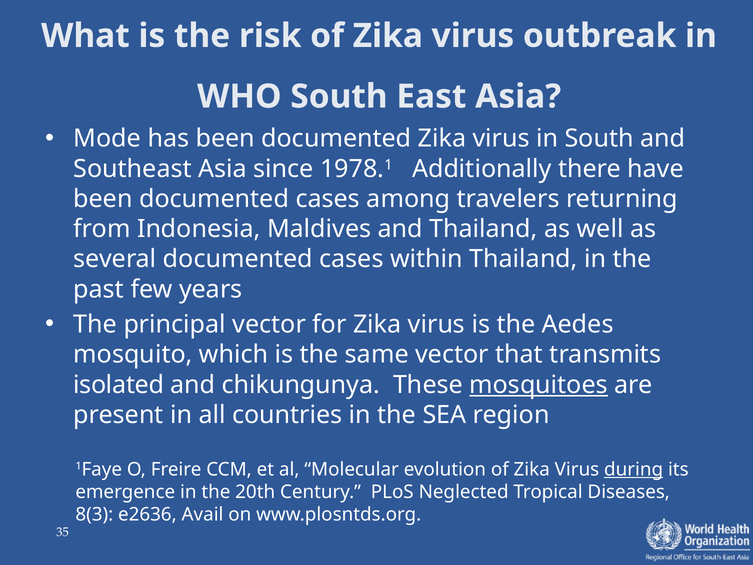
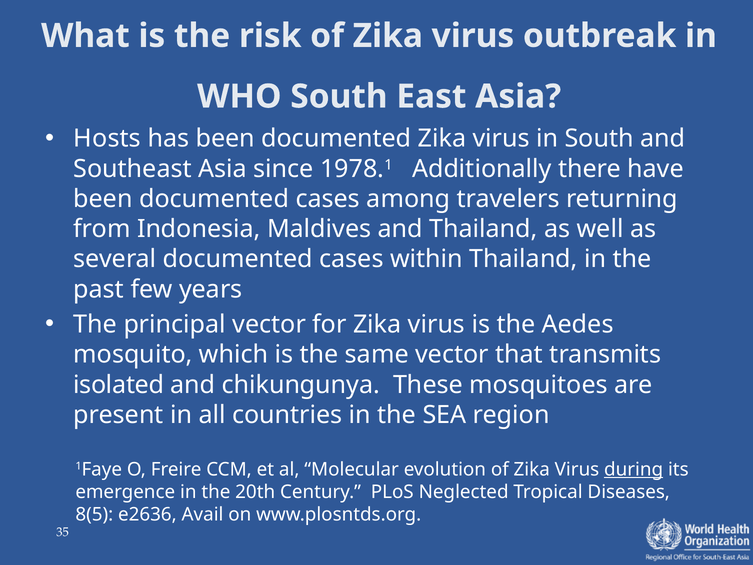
Mode: Mode -> Hosts
mosquitoes underline: present -> none
8(3: 8(3 -> 8(5
